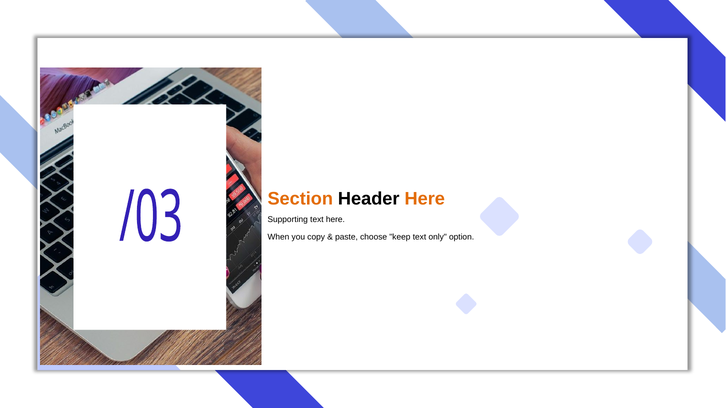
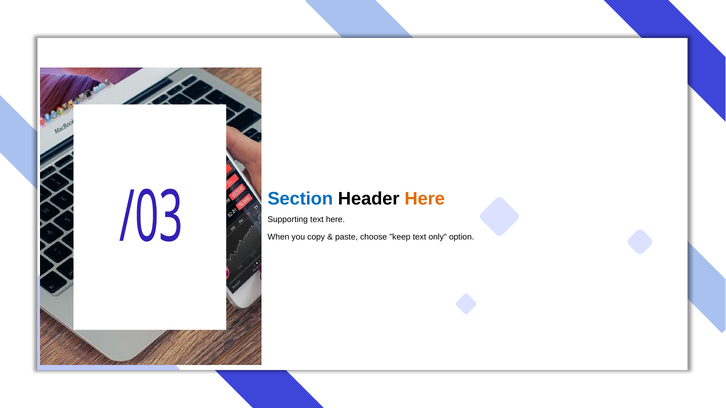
Section colour: orange -> blue
